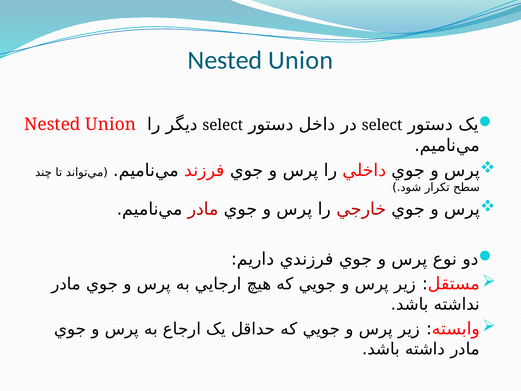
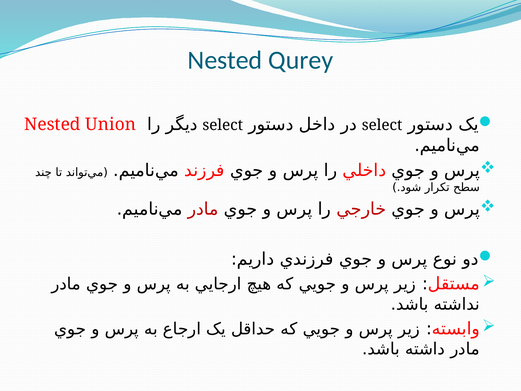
Union at (301, 60): Union -> Qurey
